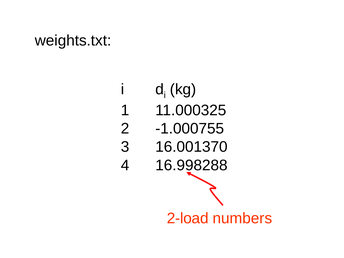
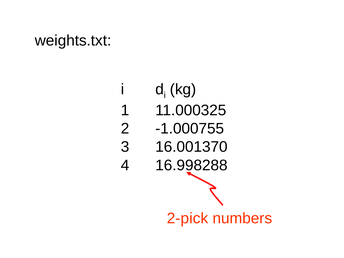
2-load: 2-load -> 2-pick
